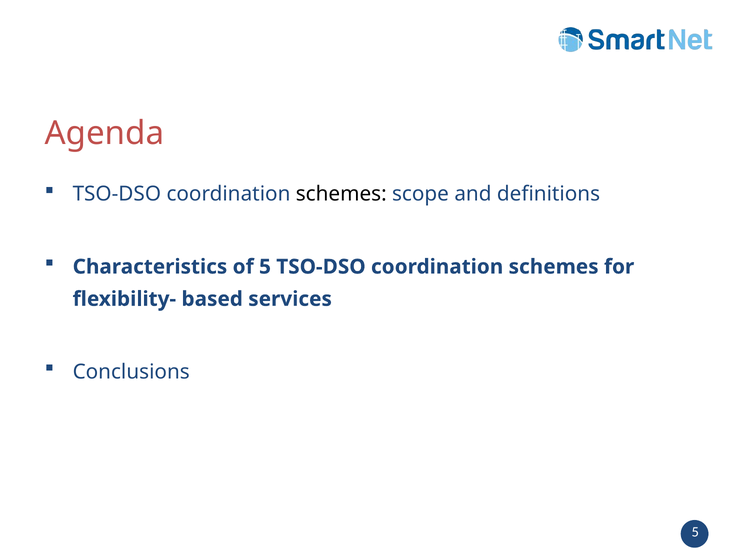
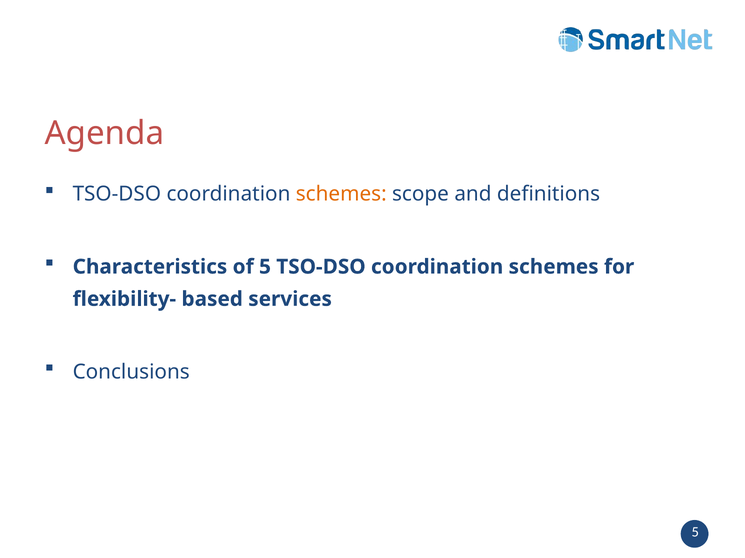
schemes at (341, 194) colour: black -> orange
